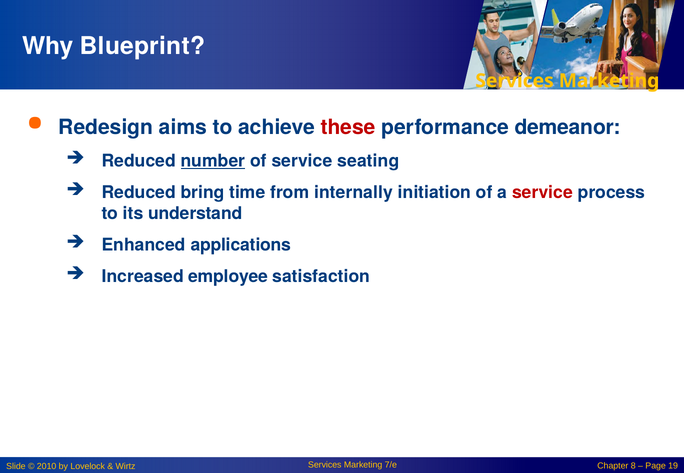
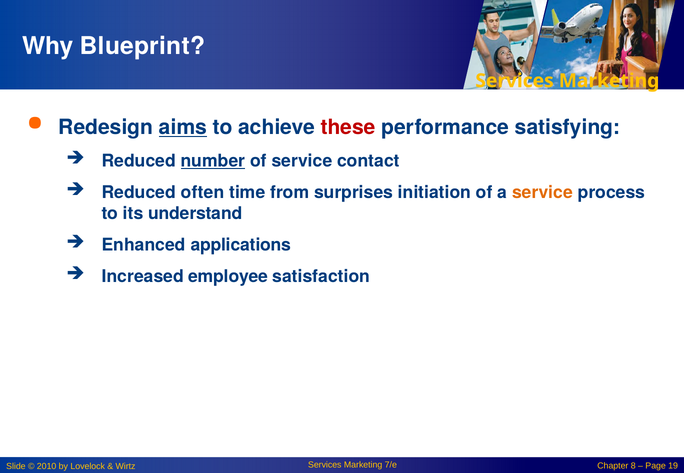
aims underline: none -> present
demeanor: demeanor -> satisfying
seating: seating -> contact
bring: bring -> often
internally: internally -> surprises
service at (542, 193) colour: red -> orange
